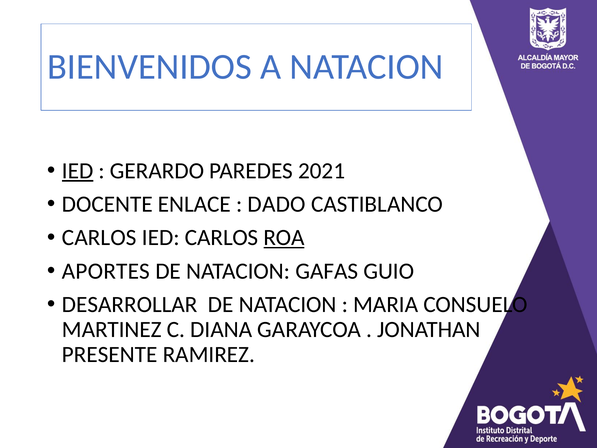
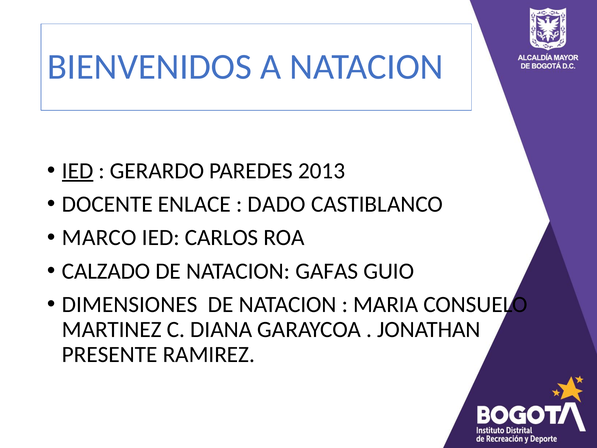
2021: 2021 -> 2013
CARLOS at (99, 238): CARLOS -> MARCO
ROA underline: present -> none
APORTES: APORTES -> CALZADO
DESARROLLAR: DESARROLLAR -> DIMENSIONES
